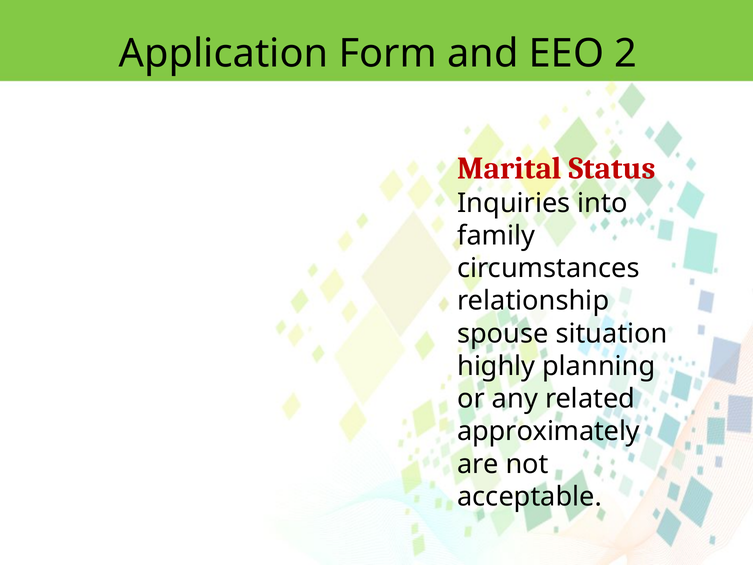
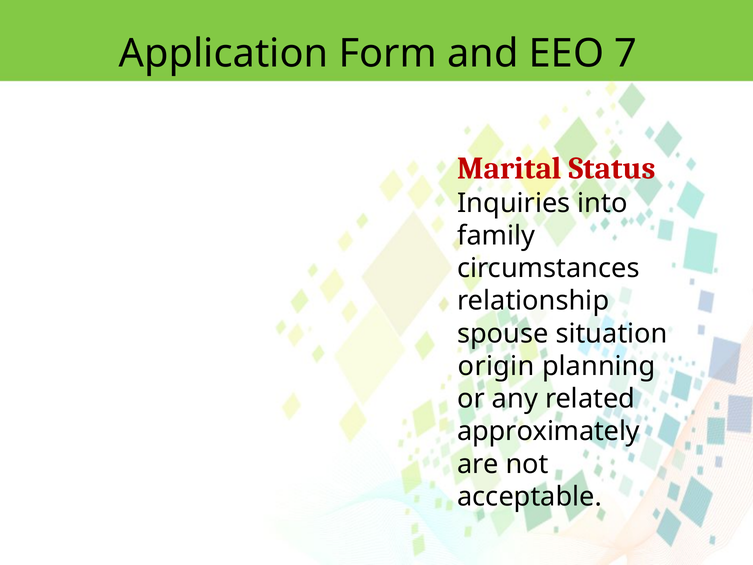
2: 2 -> 7
highly: highly -> origin
